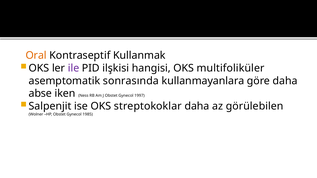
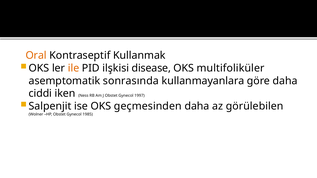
ile colour: purple -> orange
hangisi: hangisi -> disease
abse: abse -> ciddi
streptokoklar: streptokoklar -> geçmesinden
